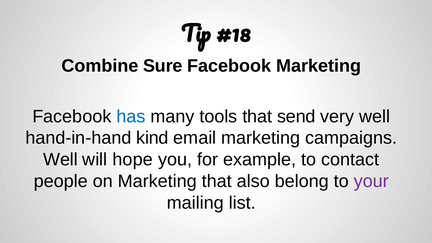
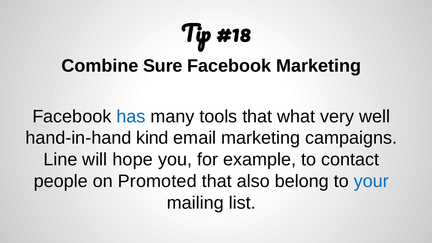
send: send -> what
Well at (60, 160): Well -> Line
on Marketing: Marketing -> Promoted
your colour: purple -> blue
